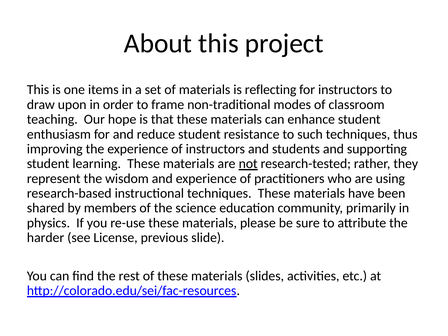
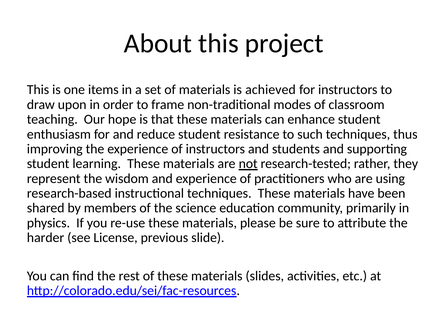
reflecting: reflecting -> achieved
